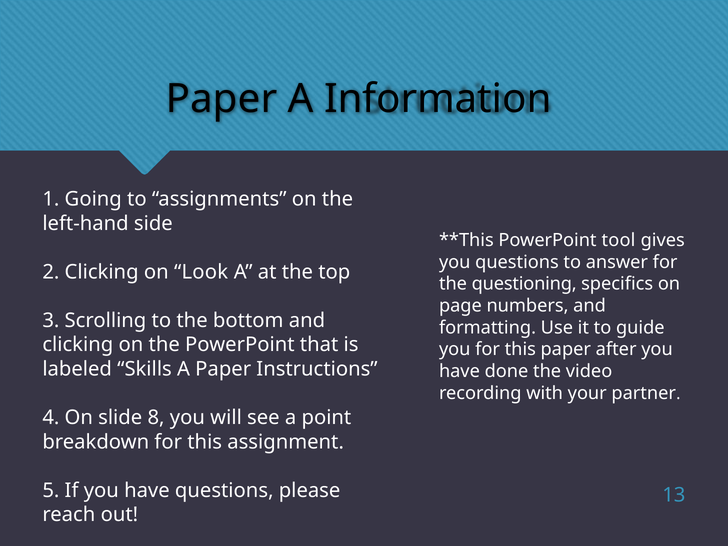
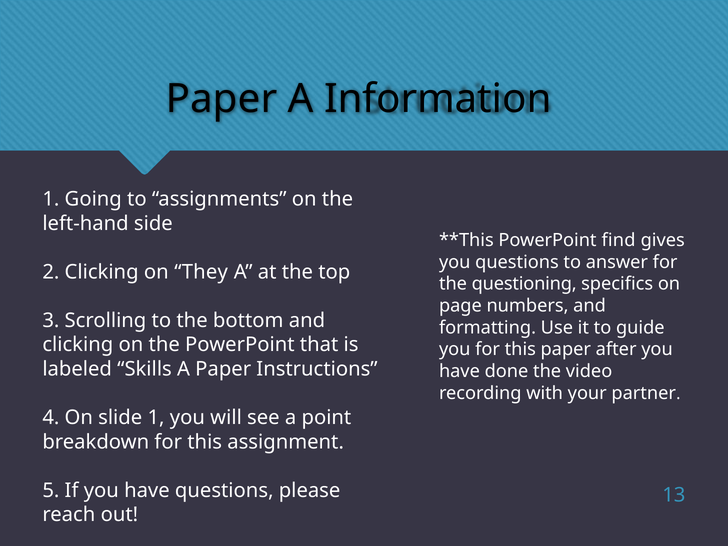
tool: tool -> find
Look: Look -> They
slide 8: 8 -> 1
